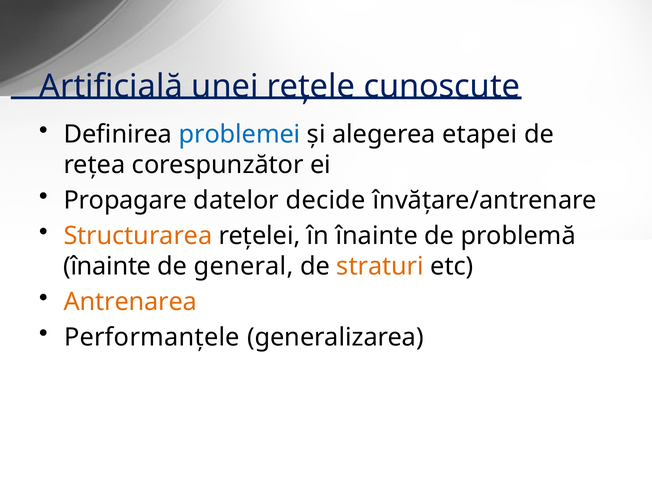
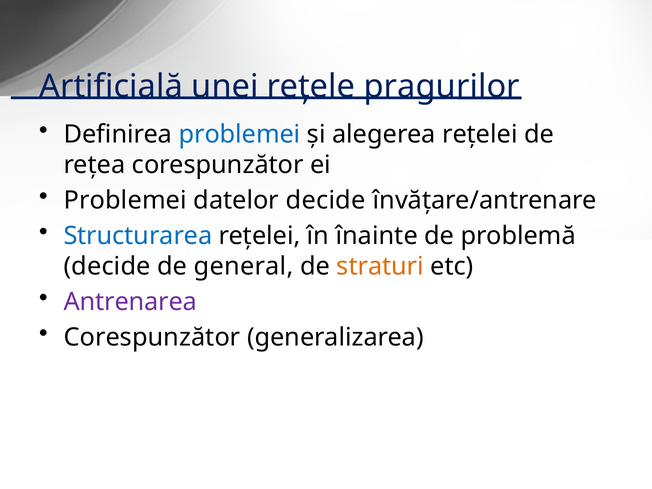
cunoscute: cunoscute -> pragurilor
alegerea etapei: etapei -> reţelei
Propagare at (125, 200): Propagare -> Problemei
Structurarea colour: orange -> blue
înainte at (107, 266): înainte -> decide
Antrenarea colour: orange -> purple
Performanţele at (152, 337): Performanţele -> Corespunzător
